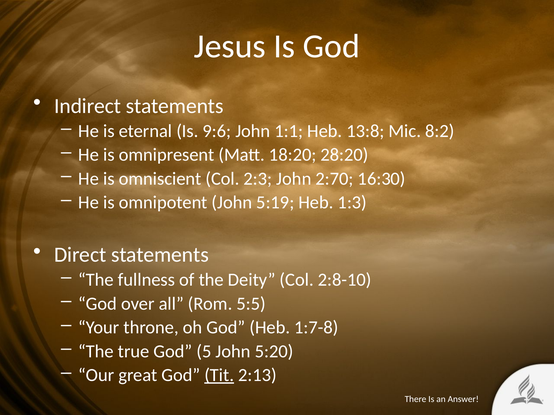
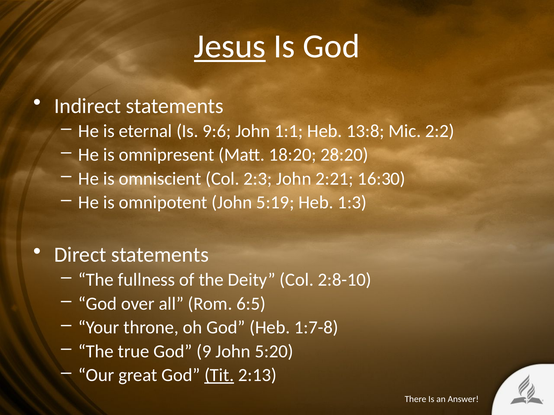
Jesus underline: none -> present
8:2: 8:2 -> 2:2
2:70: 2:70 -> 2:21
5:5: 5:5 -> 6:5
5: 5 -> 9
